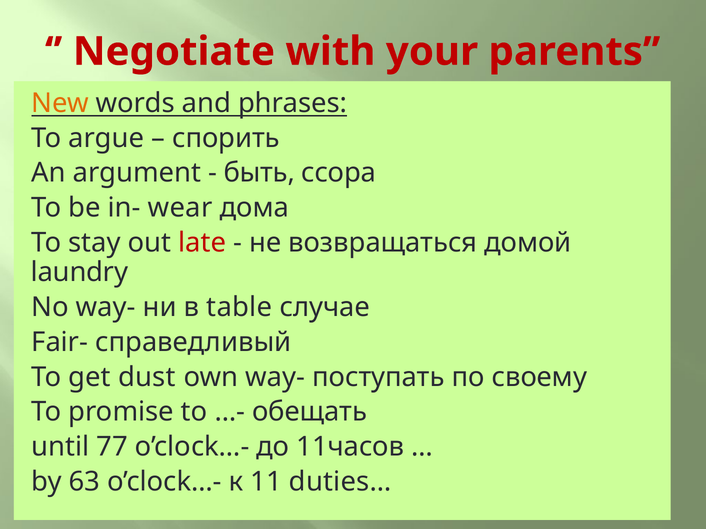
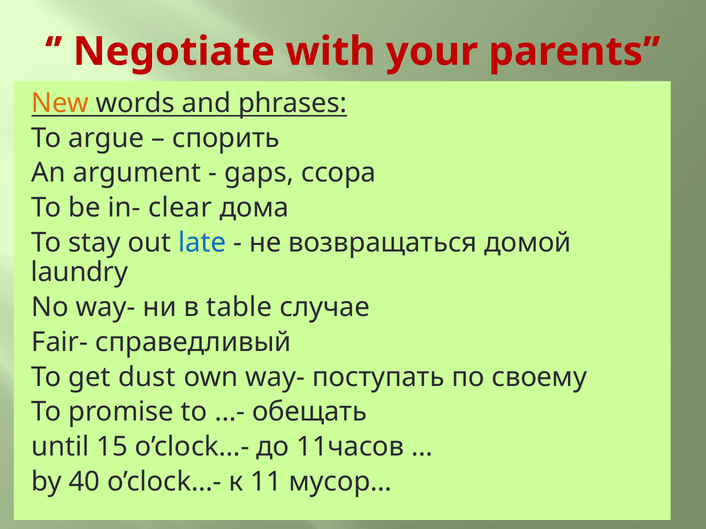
быть: быть -> gaps
wear: wear -> clear
late colour: red -> blue
77: 77 -> 15
63: 63 -> 40
duties…: duties… -> мусор…
